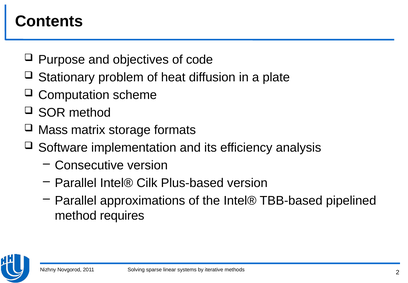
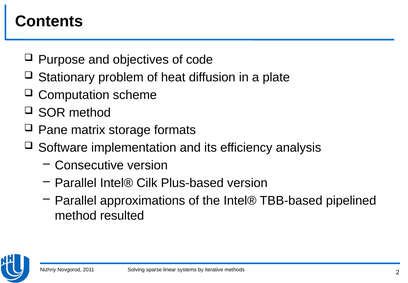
Mass: Mass -> Pane
requires: requires -> resulted
